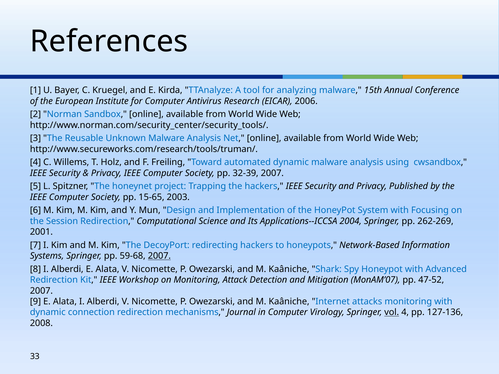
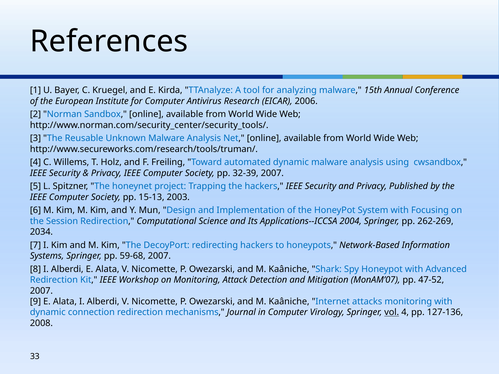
15-65: 15-65 -> 15-13
2001: 2001 -> 2034
2007 at (159, 256) underline: present -> none
